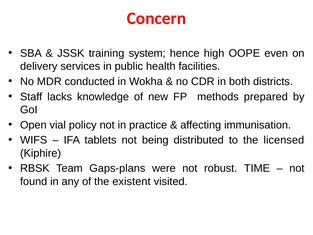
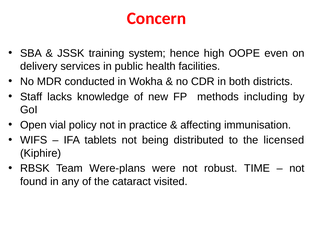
prepared: prepared -> including
Gaps-plans: Gaps-plans -> Were-plans
existent: existent -> cataract
